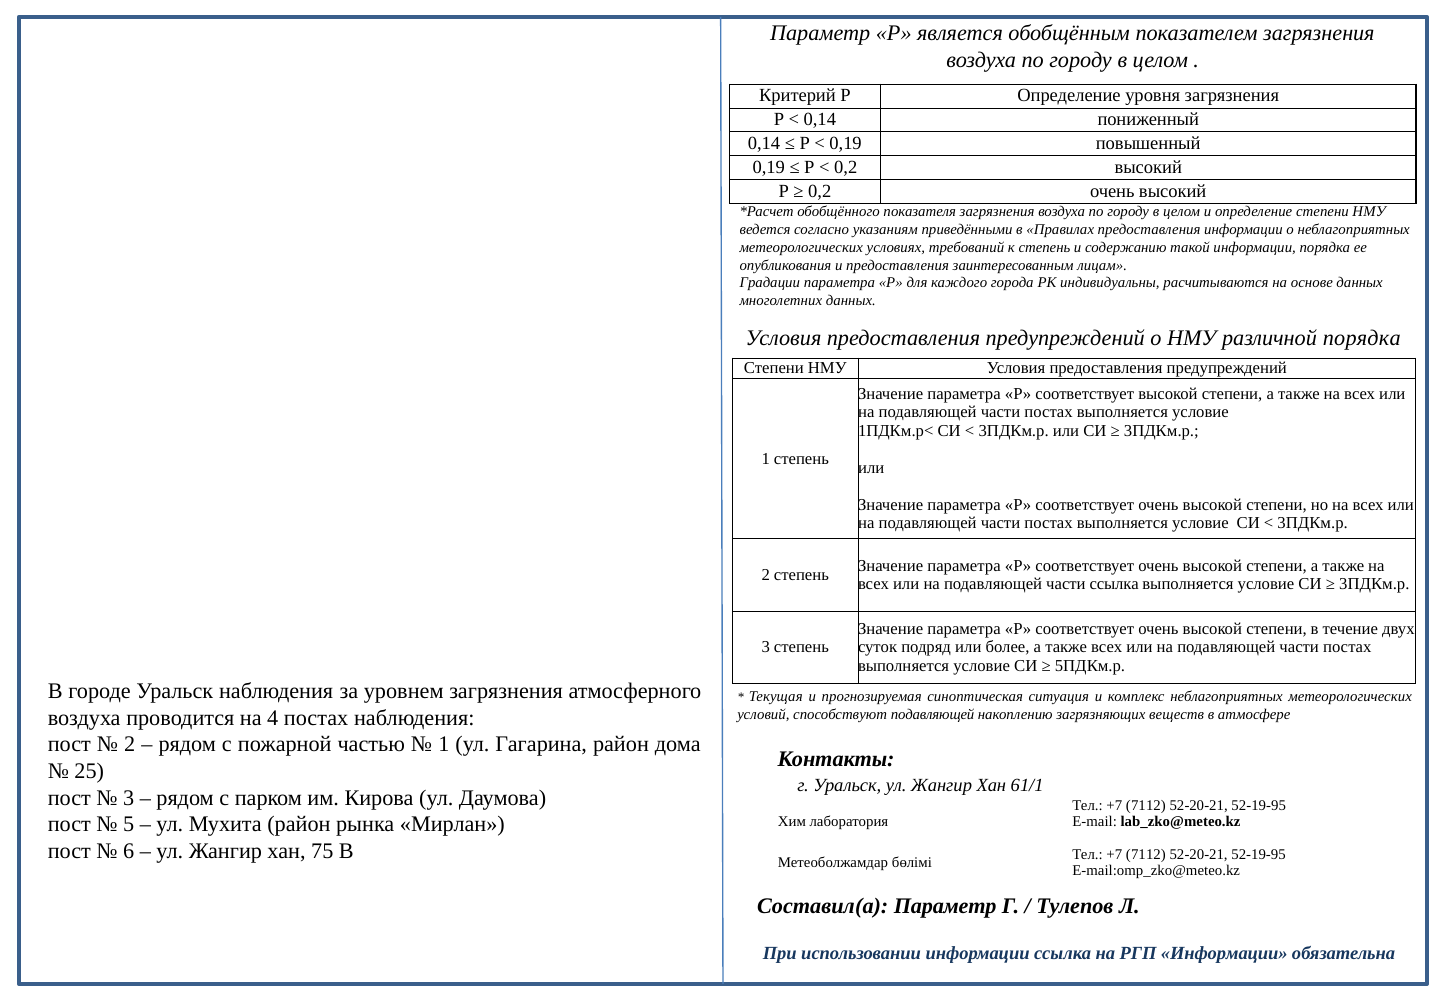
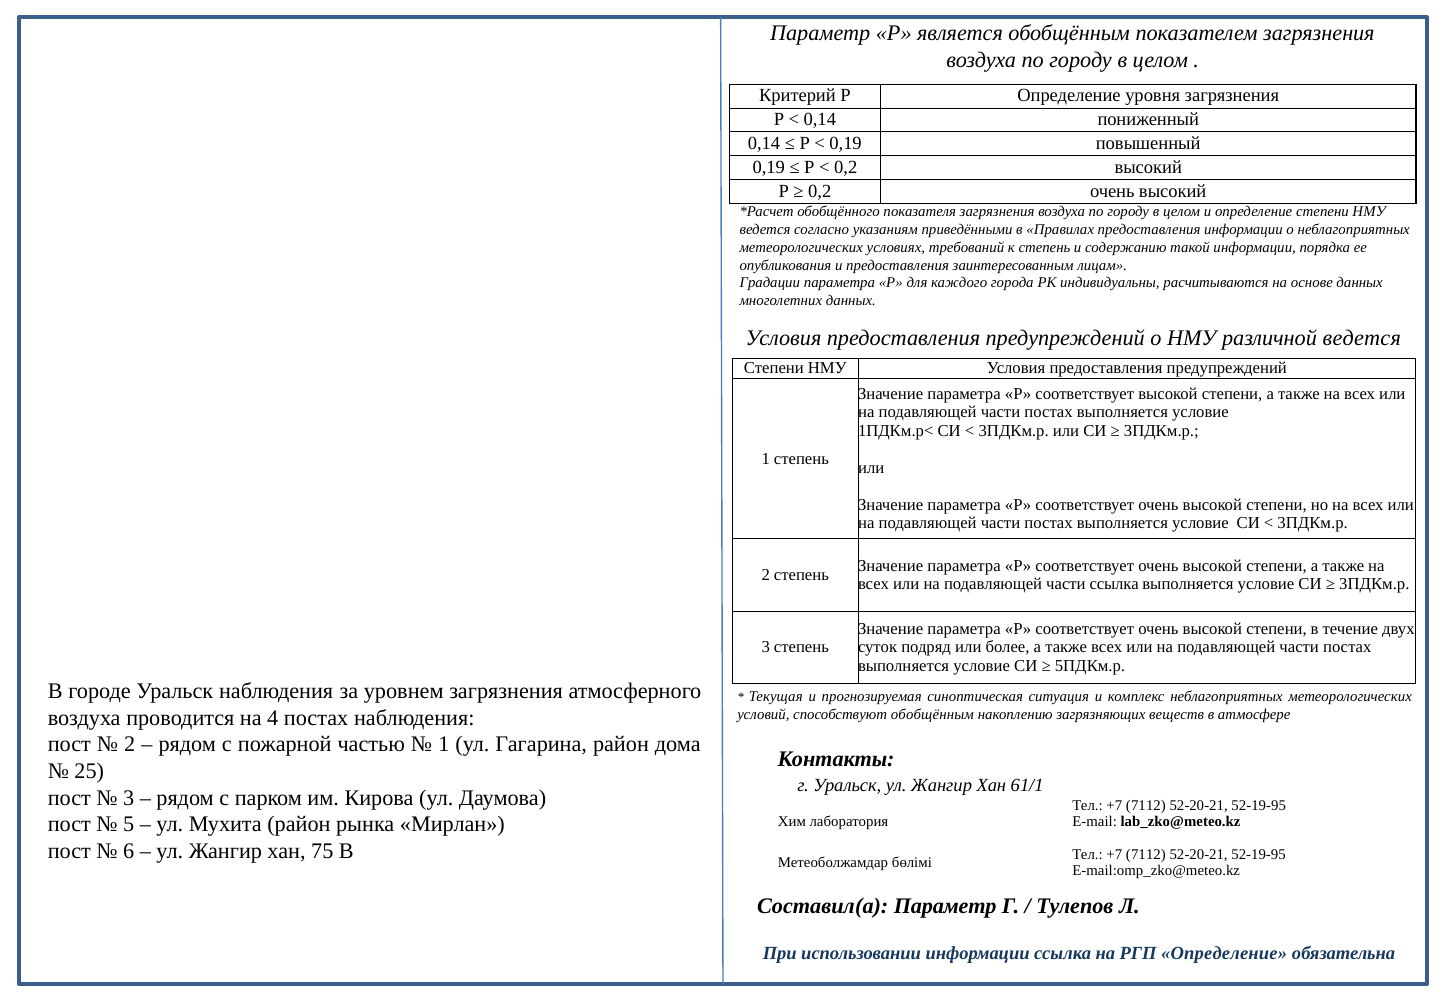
различной порядка: порядка -> ведется
способствуют подавляющей: подавляющей -> обобщённым
РГП Информации: Информации -> Определение
